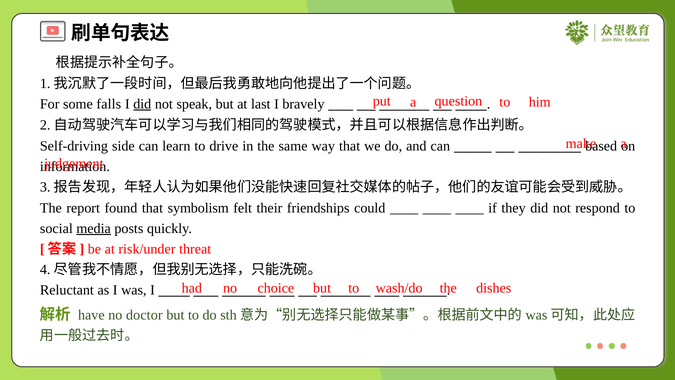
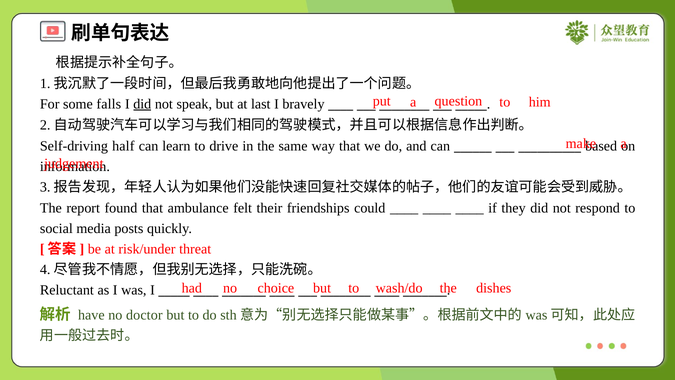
side: side -> half
symbolism: symbolism -> ambulance
media underline: present -> none
